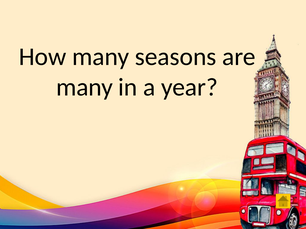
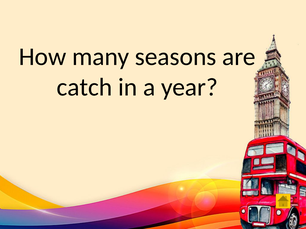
many at (85, 87): many -> catch
